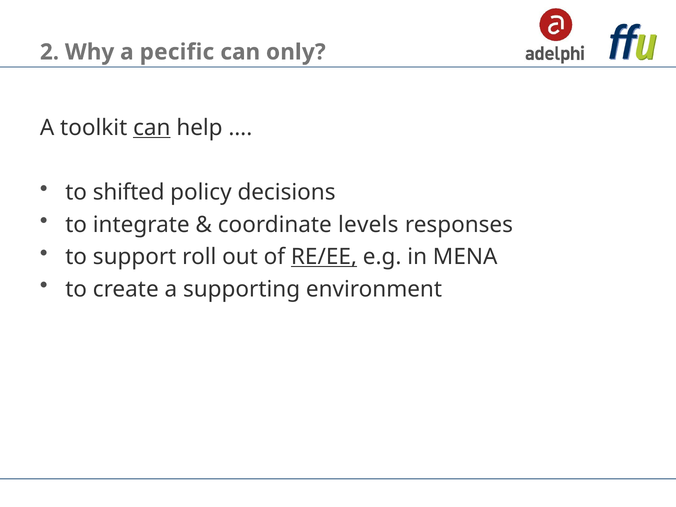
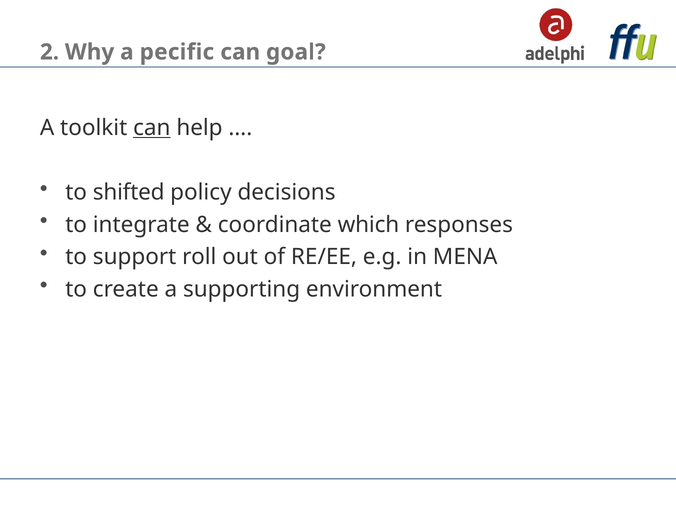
only: only -> goal
levels: levels -> which
RE/EE underline: present -> none
